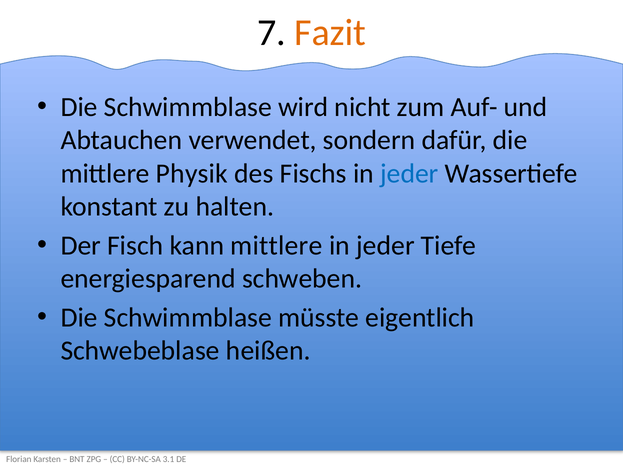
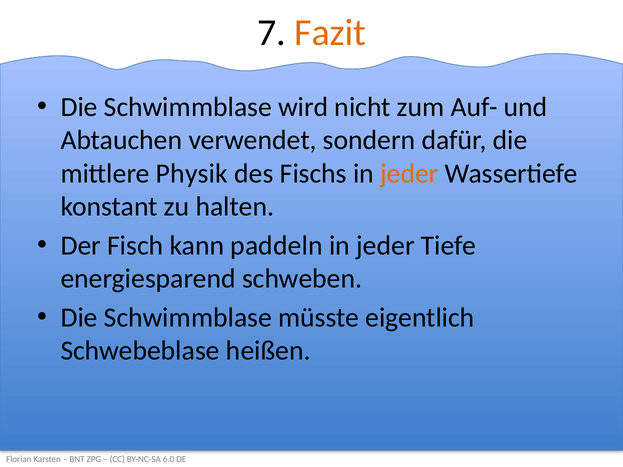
jeder at (409, 174) colour: blue -> orange
kann mittlere: mittlere -> paddeln
3.1: 3.1 -> 6.0
